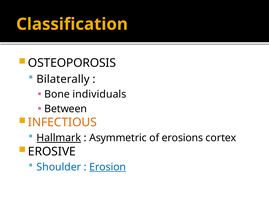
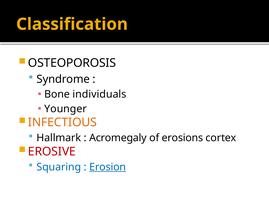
Bilaterally: Bilaterally -> Syndrome
Between: Between -> Younger
Hallmark underline: present -> none
Asymmetric: Asymmetric -> Acromegaly
EROSIVE colour: black -> red
Shoulder: Shoulder -> Squaring
